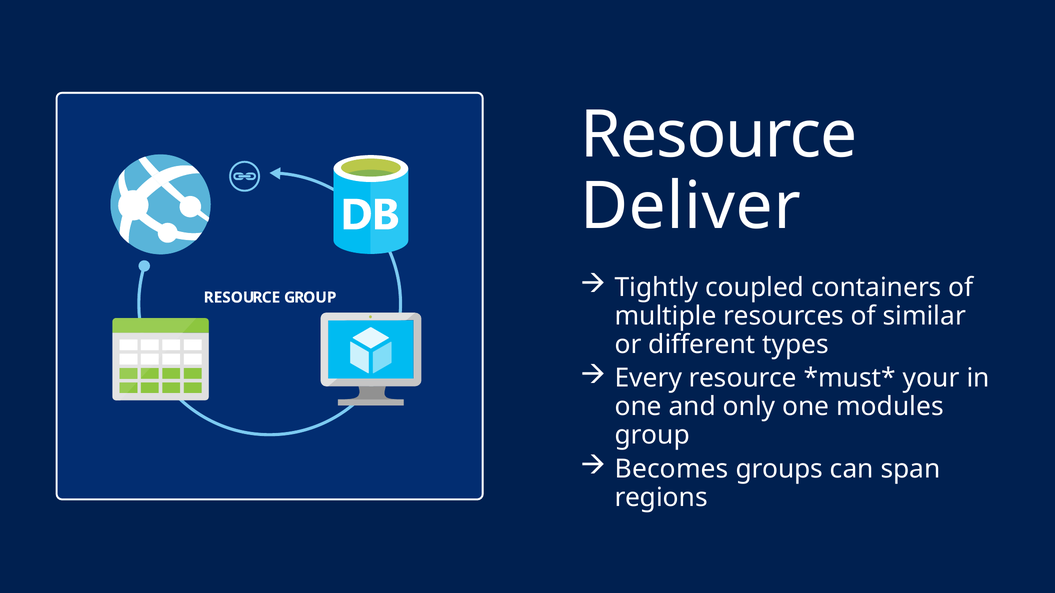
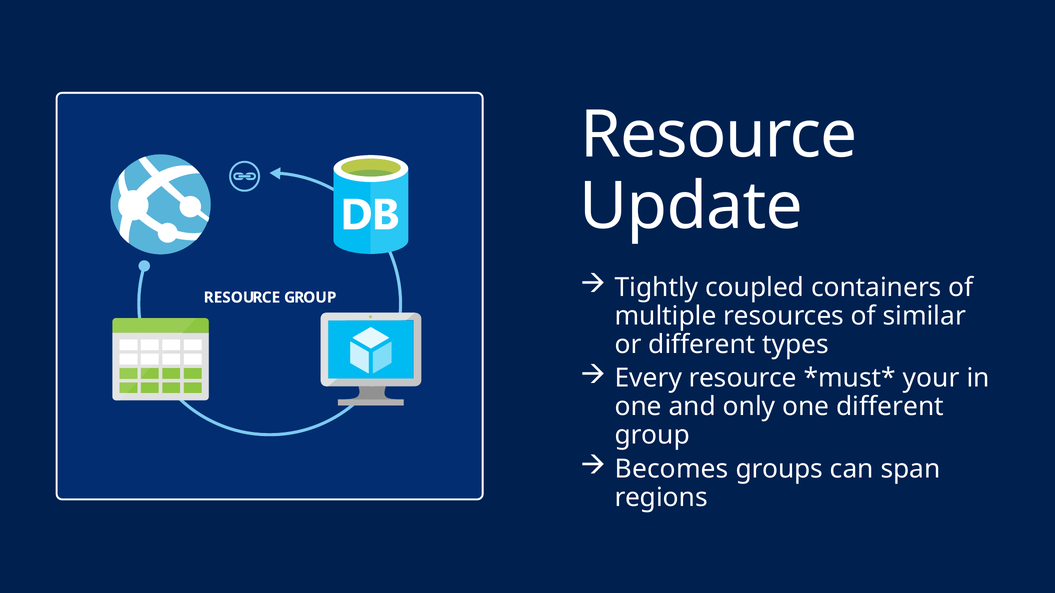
Deliver: Deliver -> Update
one modules: modules -> different
